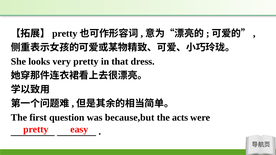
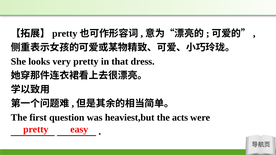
because,but: because,but -> heaviest,but
